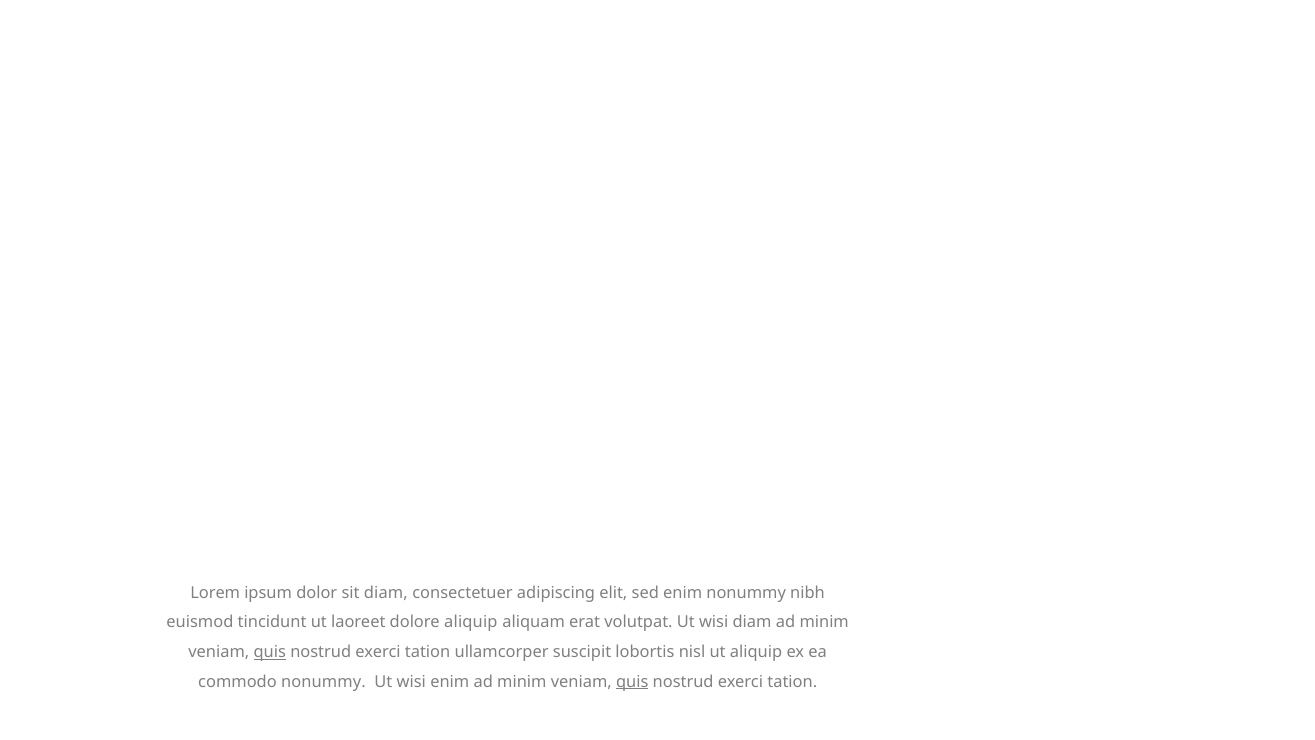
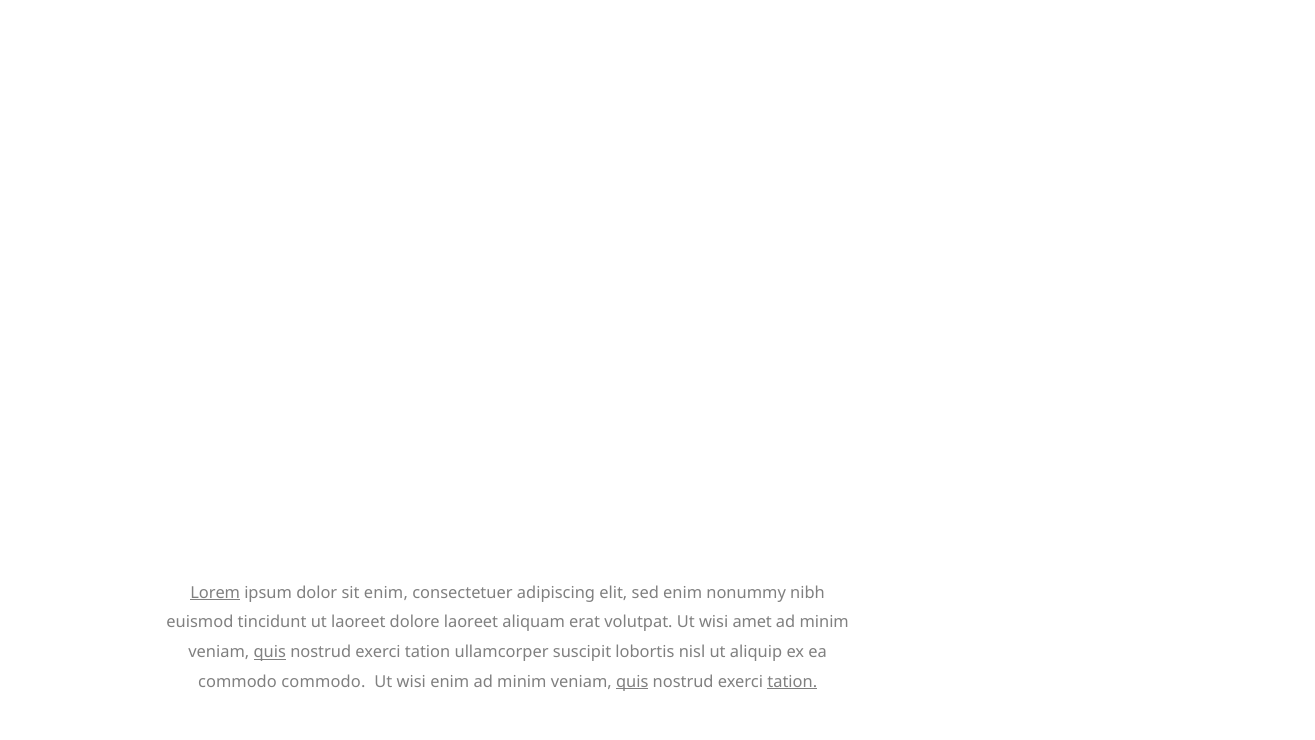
Lorem underline: none -> present
sit diam: diam -> enim
dolore aliquip: aliquip -> laoreet
wisi diam: diam -> amet
commodo nonummy: nonummy -> commodo
tation at (792, 681) underline: none -> present
